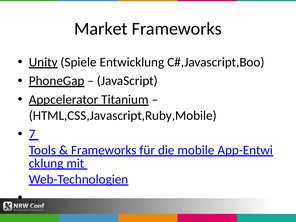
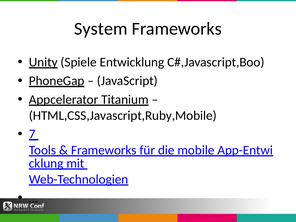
Market: Market -> System
